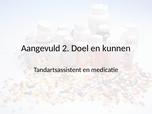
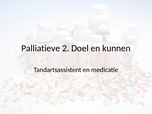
Aangevuld: Aangevuld -> Palliatieve
